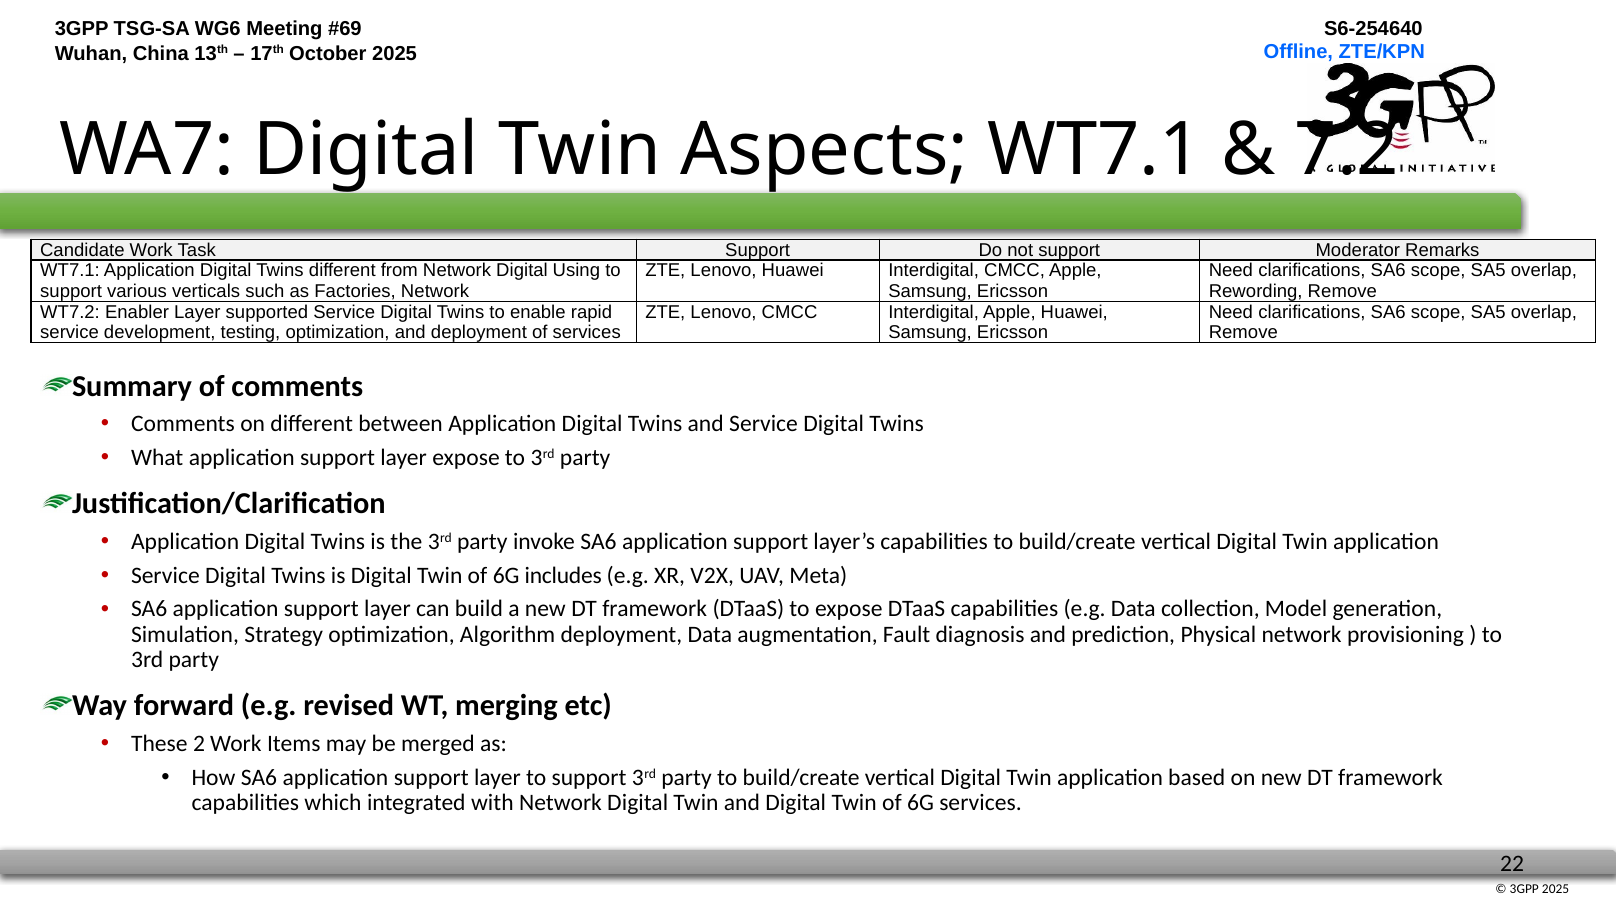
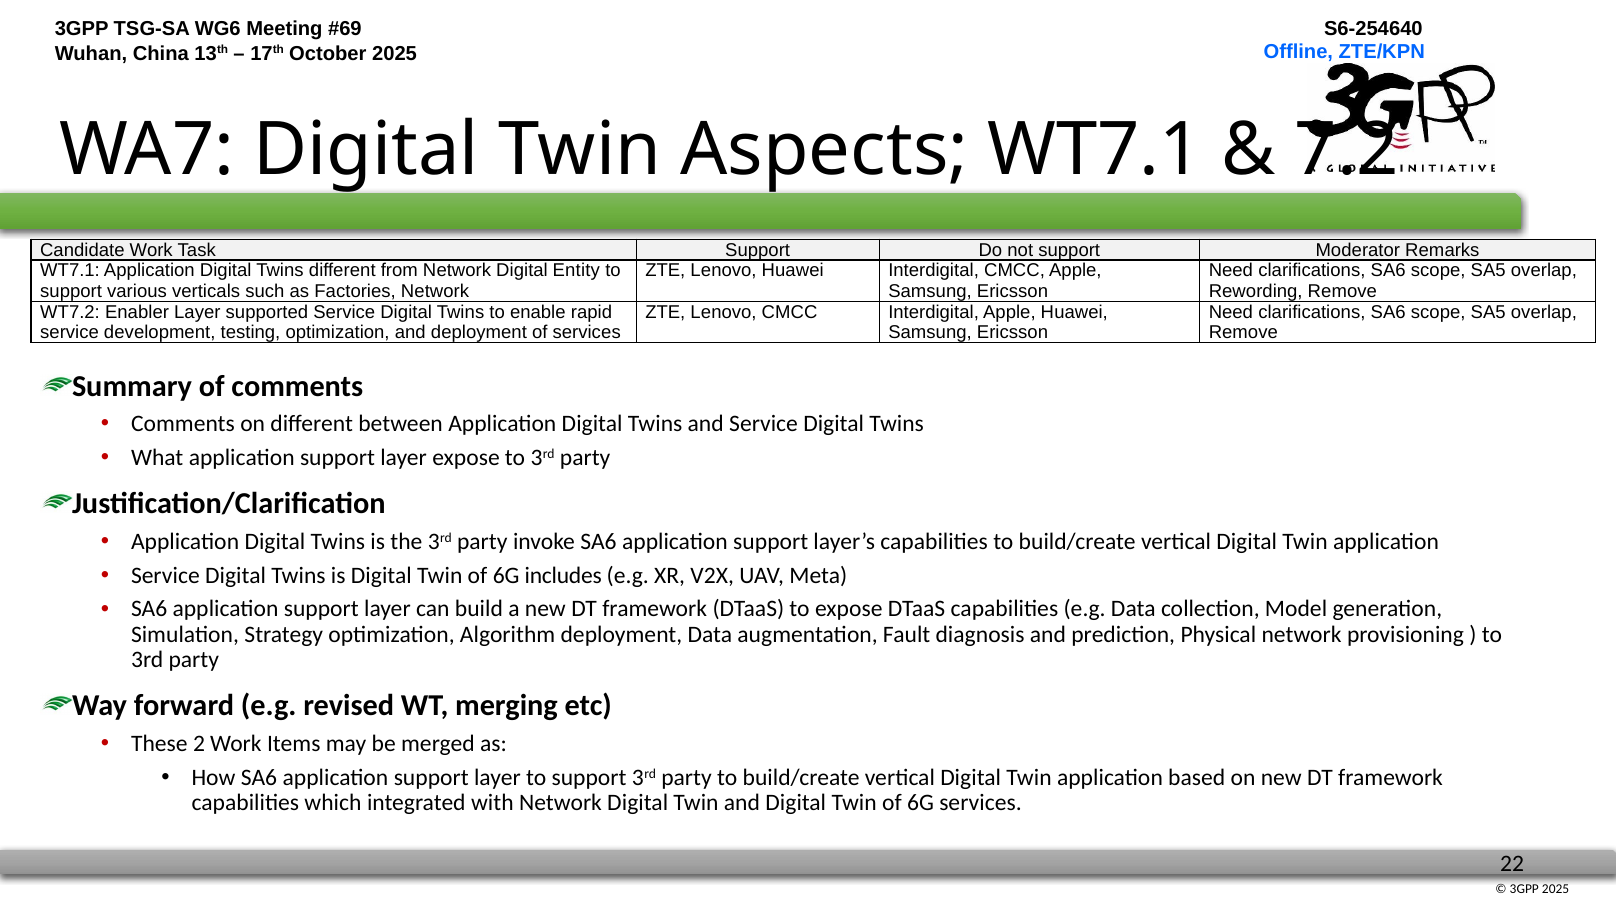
Using: Using -> Entity
